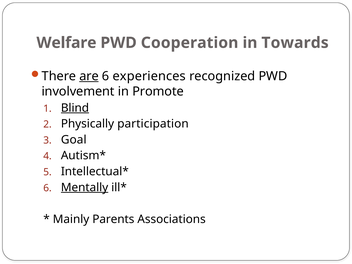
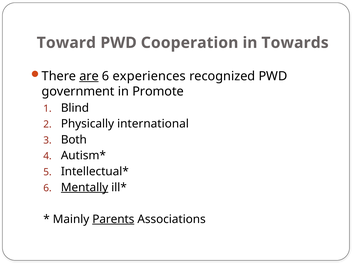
Welfare: Welfare -> Toward
involvement: involvement -> government
Blind underline: present -> none
participation: participation -> international
Goal: Goal -> Both
Parents underline: none -> present
